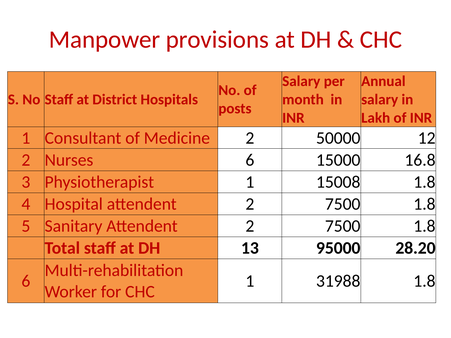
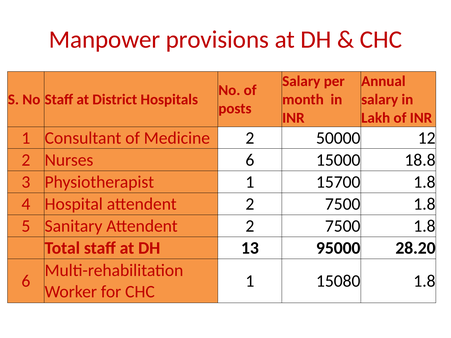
16.8: 16.8 -> 18.8
15008: 15008 -> 15700
31988: 31988 -> 15080
